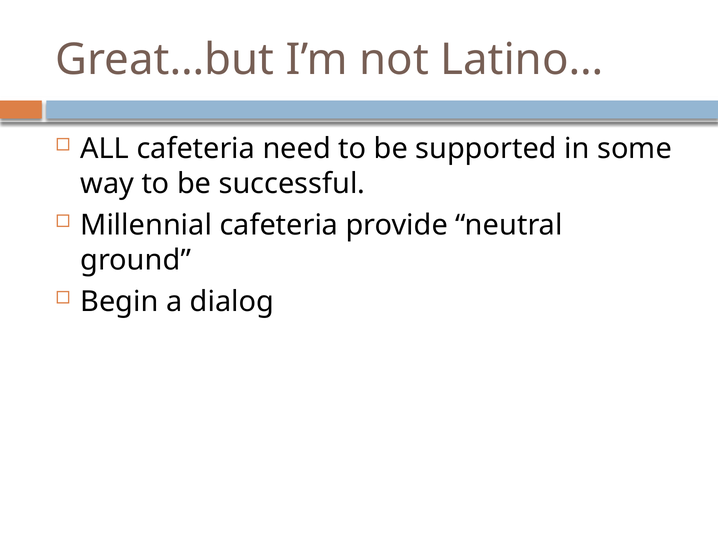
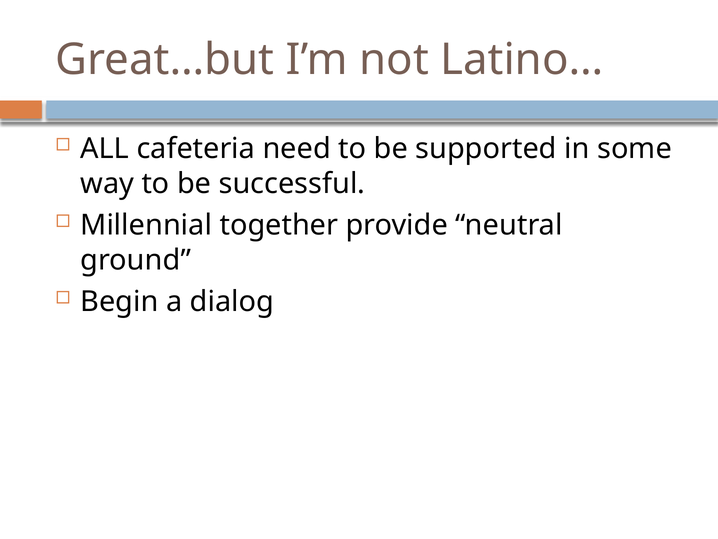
Millennial cafeteria: cafeteria -> together
